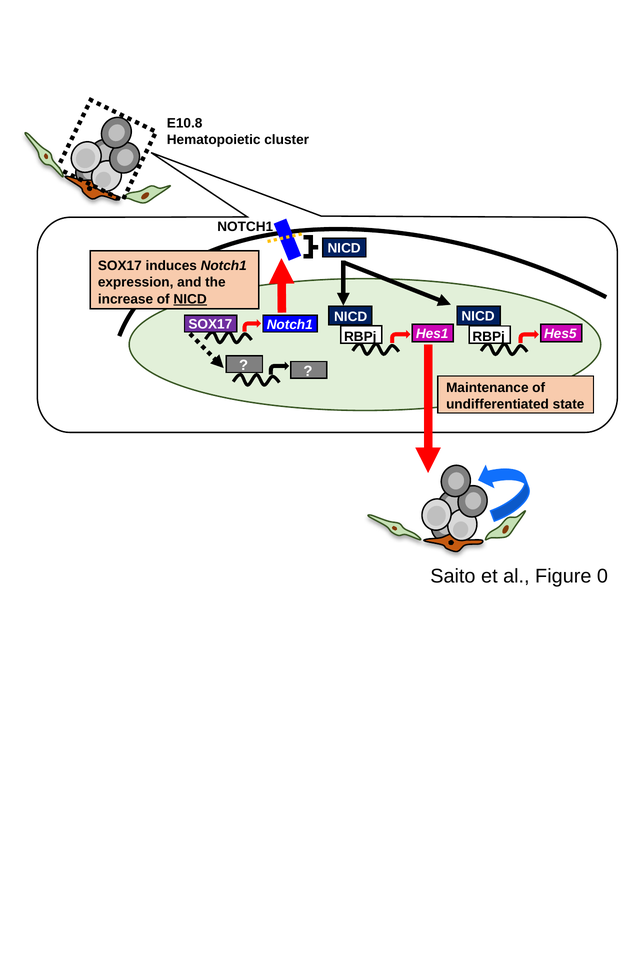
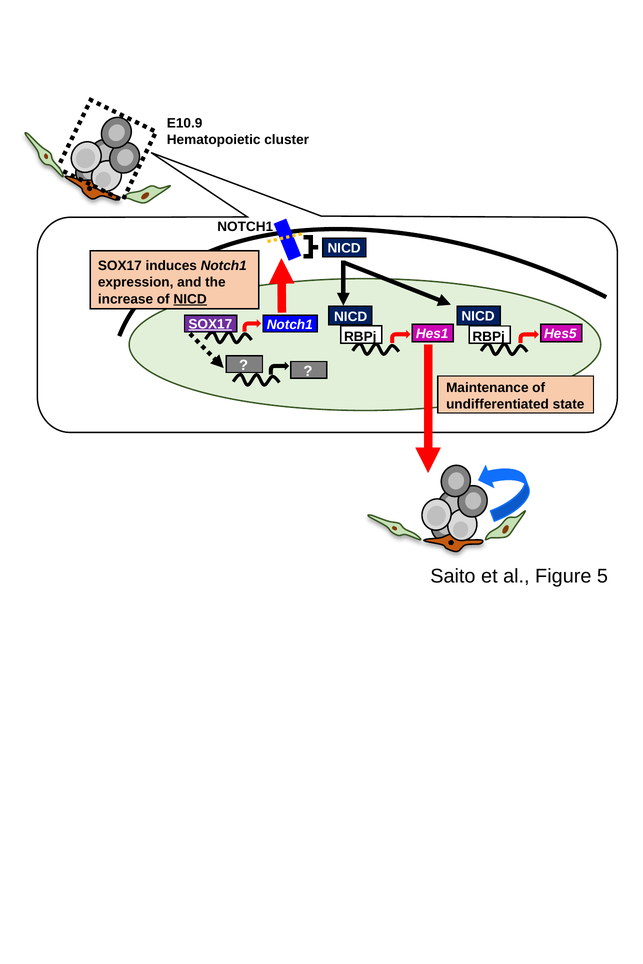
E10.8: E10.8 -> E10.9
SOX17 at (210, 324) underline: none -> present
0: 0 -> 5
